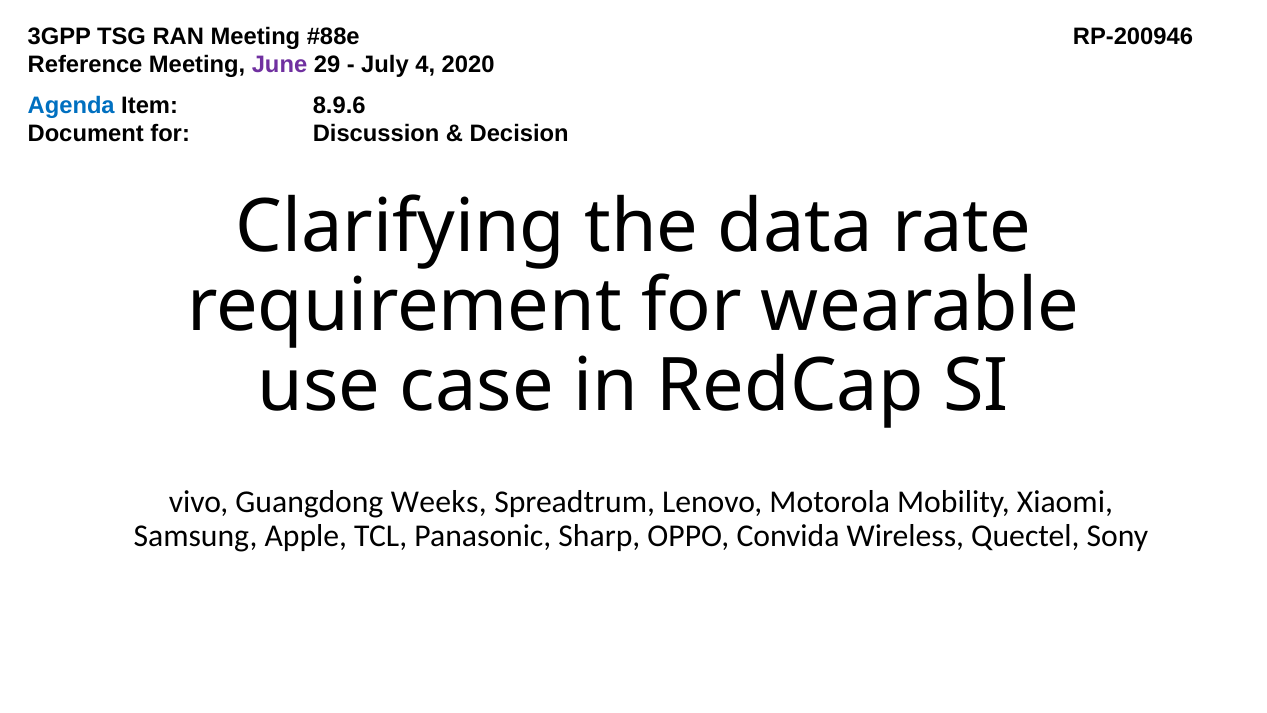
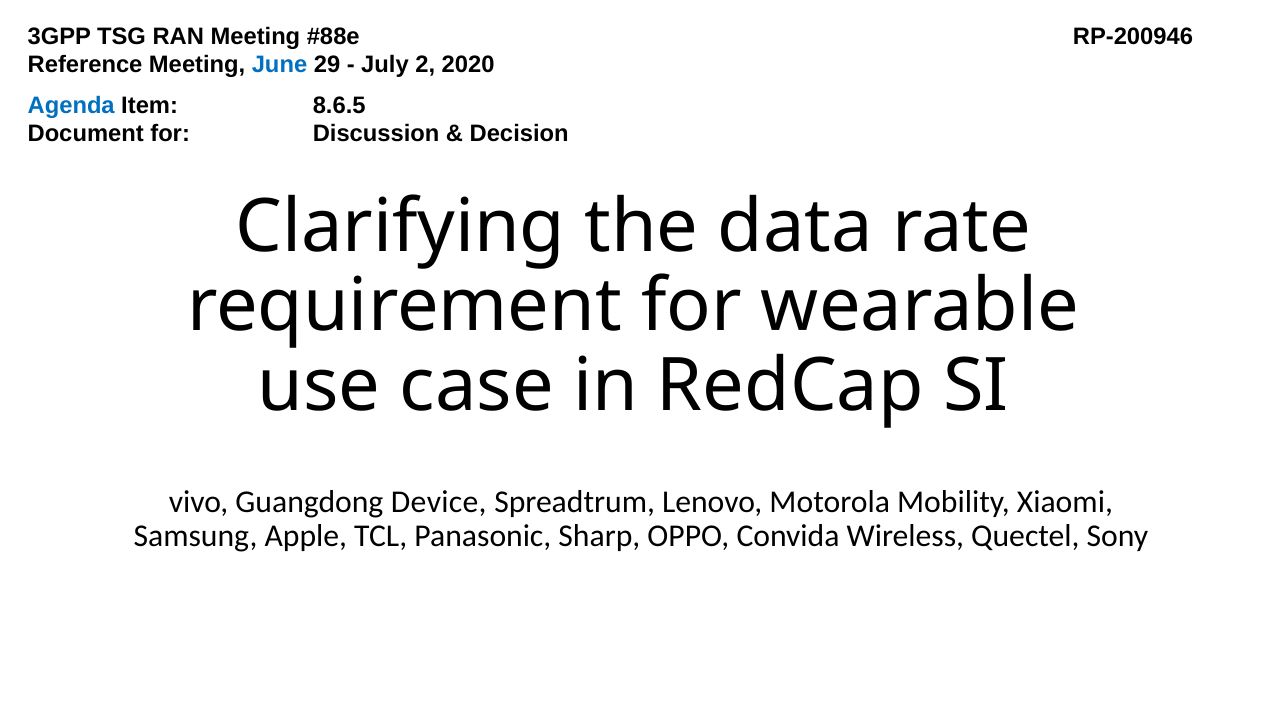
June colour: purple -> blue
4: 4 -> 2
8.9.6: 8.9.6 -> 8.6.5
Weeks: Weeks -> Device
